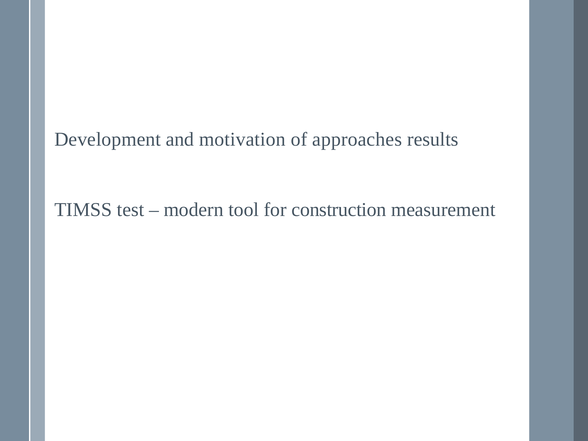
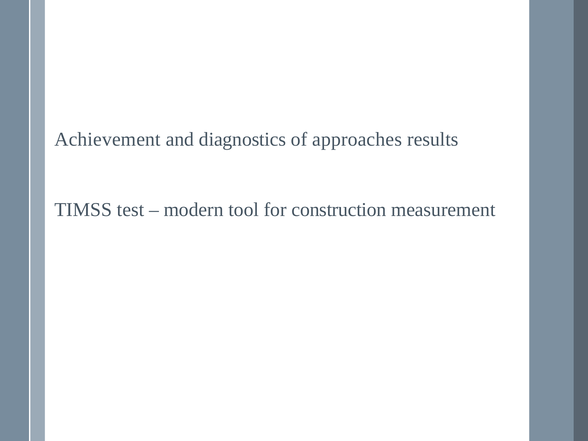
Development: Development -> Achievement
motivation: motivation -> diagnostics
